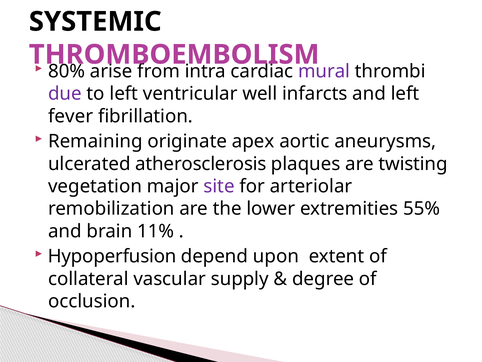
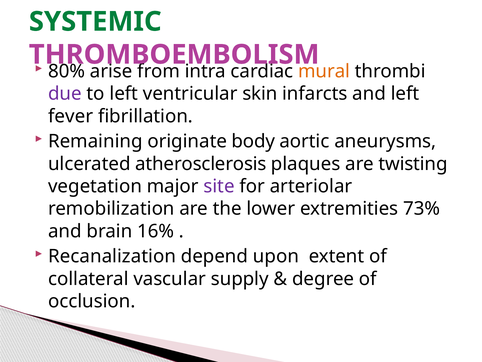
SYSTEMIC colour: black -> green
mural colour: purple -> orange
well: well -> skin
apex: apex -> body
55%: 55% -> 73%
11%: 11% -> 16%
Hypoperfusion: Hypoperfusion -> Recanalization
